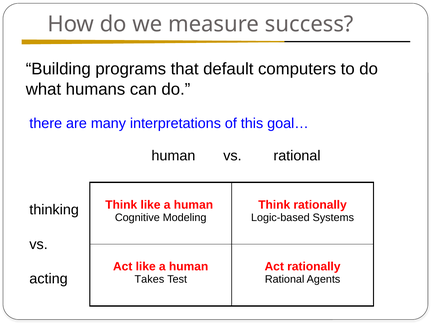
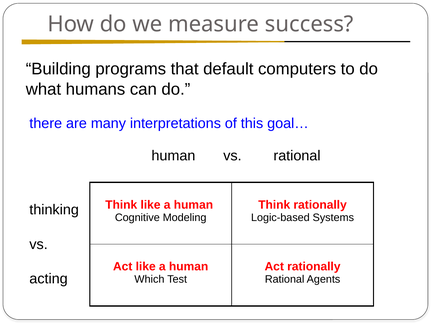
Takes: Takes -> Which
